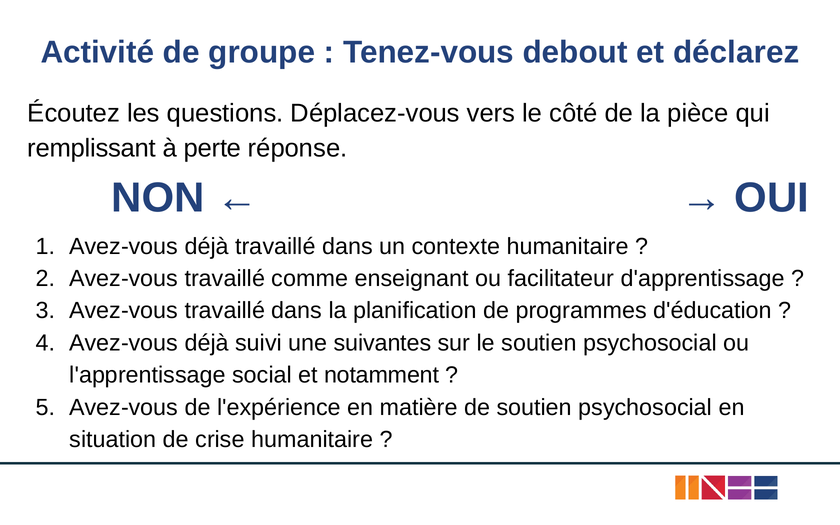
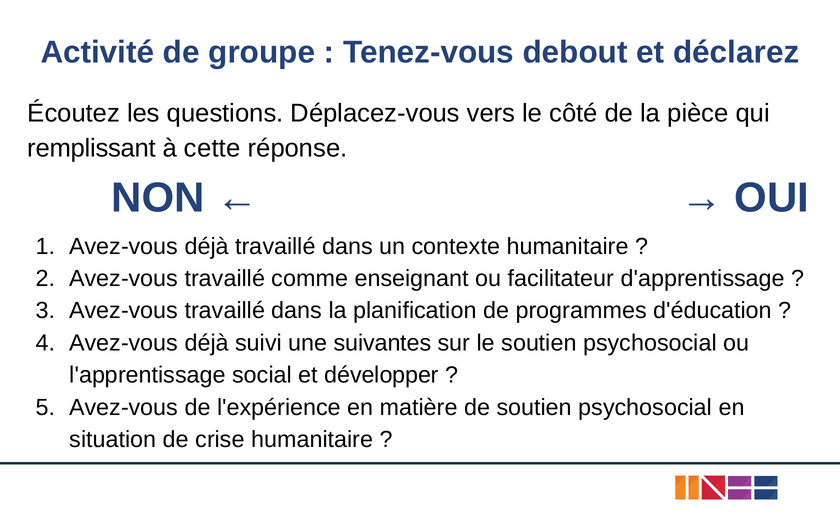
perte: perte -> cette
notamment: notamment -> développer
